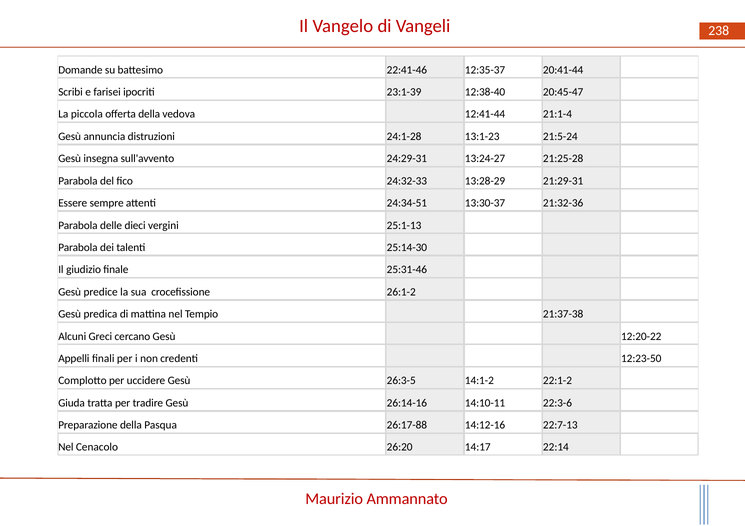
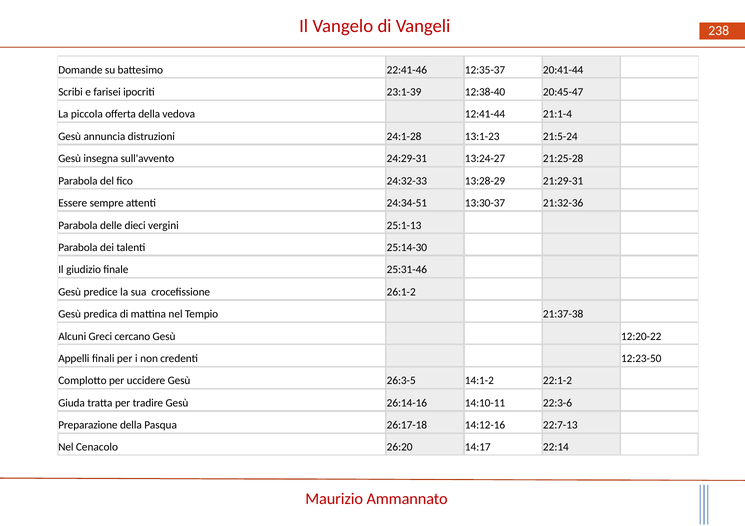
26:17-88: 26:17-88 -> 26:17-18
